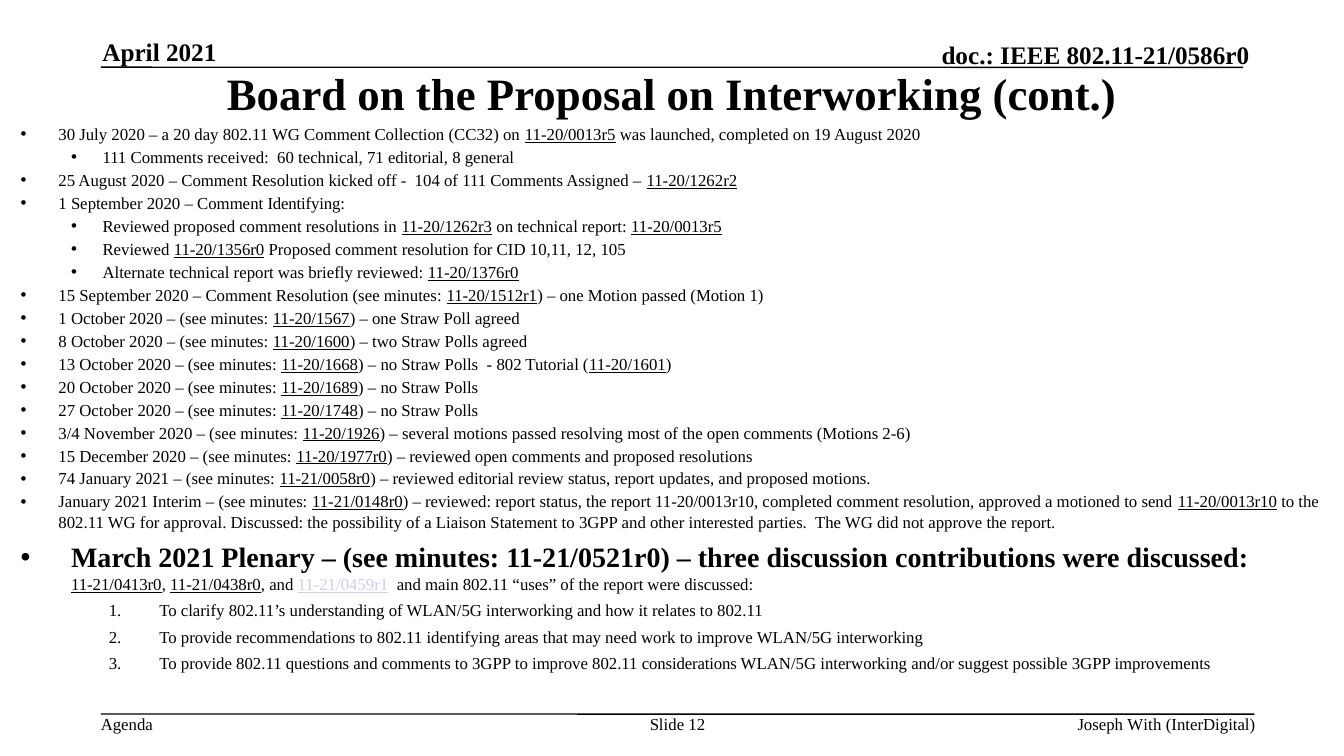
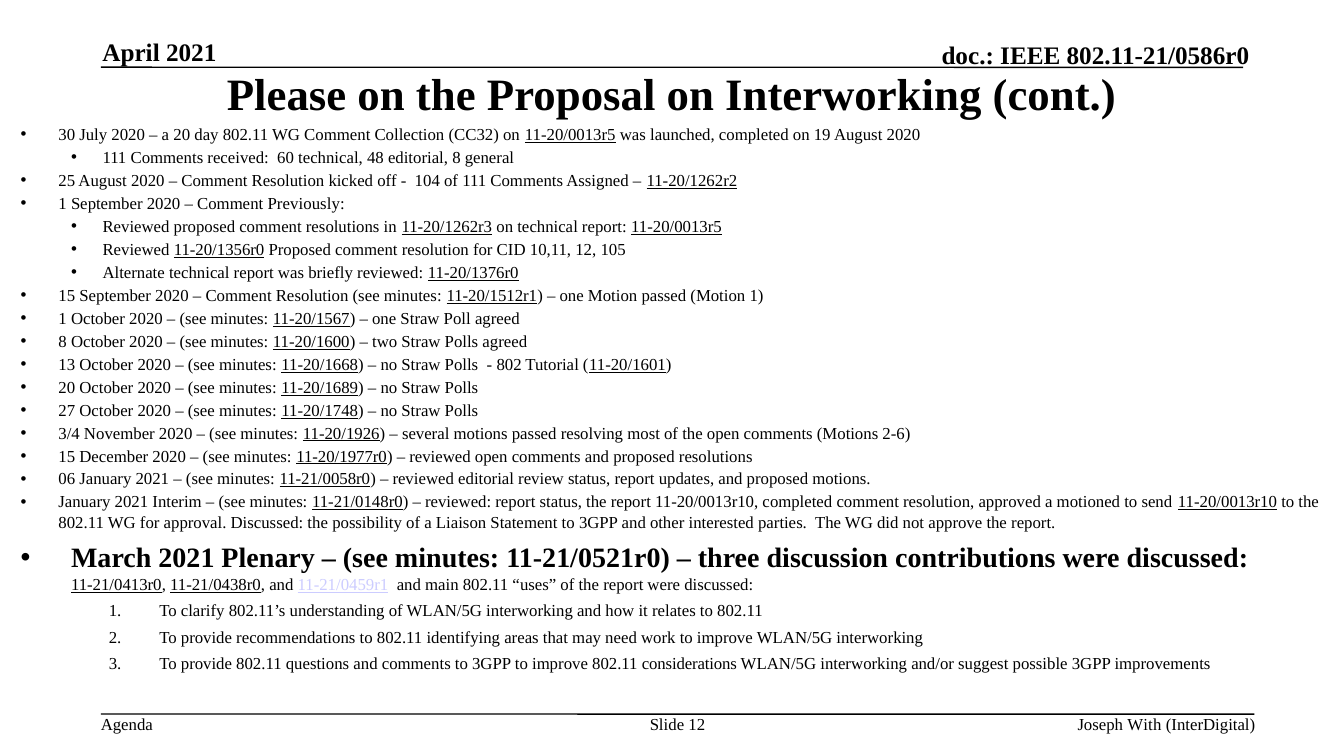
Board: Board -> Please
71: 71 -> 48
Comment Identifying: Identifying -> Previously
74: 74 -> 06
